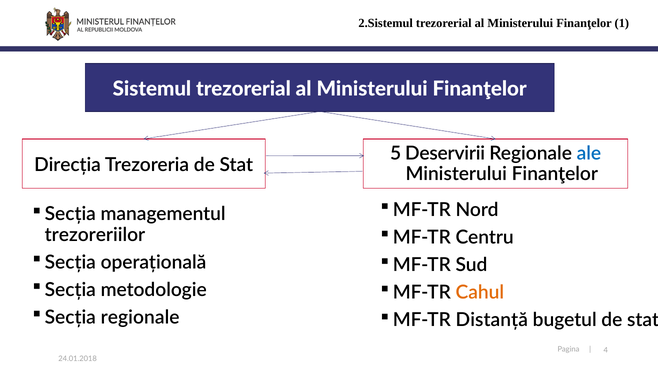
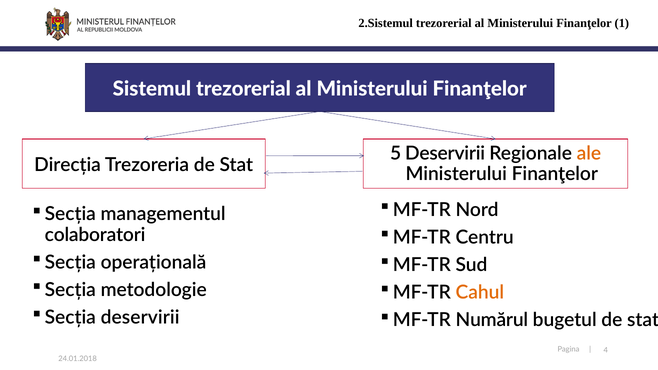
ale colour: blue -> orange
trezoreriilor: trezoreriilor -> colaboratori
Secția regionale: regionale -> deservirii
Distanță: Distanță -> Numărul
